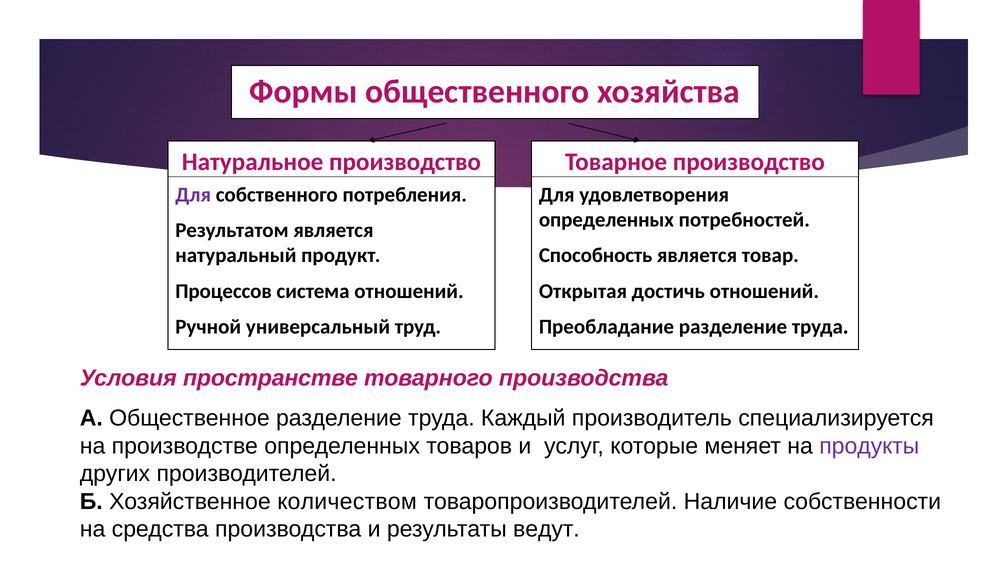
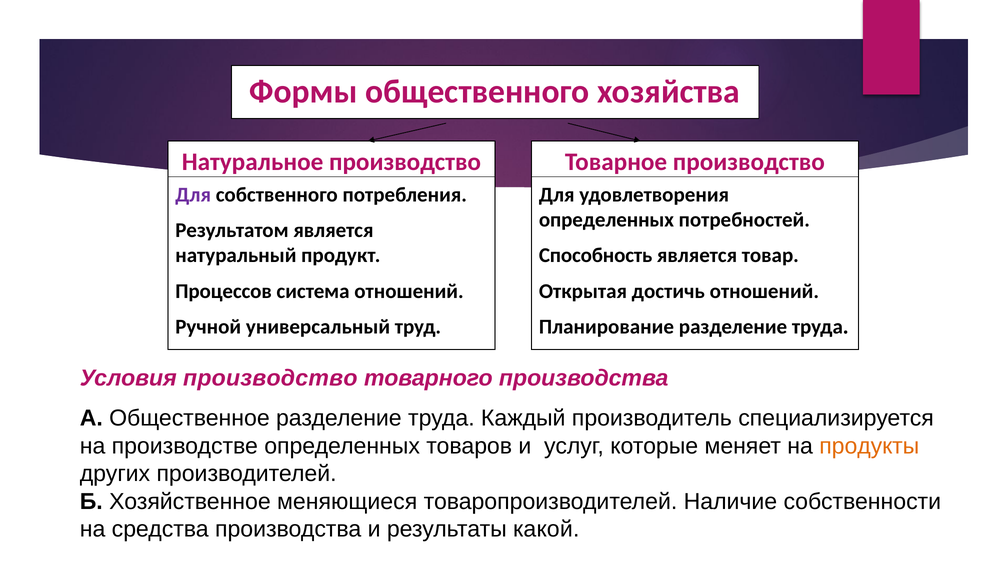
Преобладание: Преобладание -> Планирование
Условия пространстве: пространстве -> производство
продукты colour: purple -> orange
количеством: количеством -> меняющиеся
ведут: ведут -> какой
